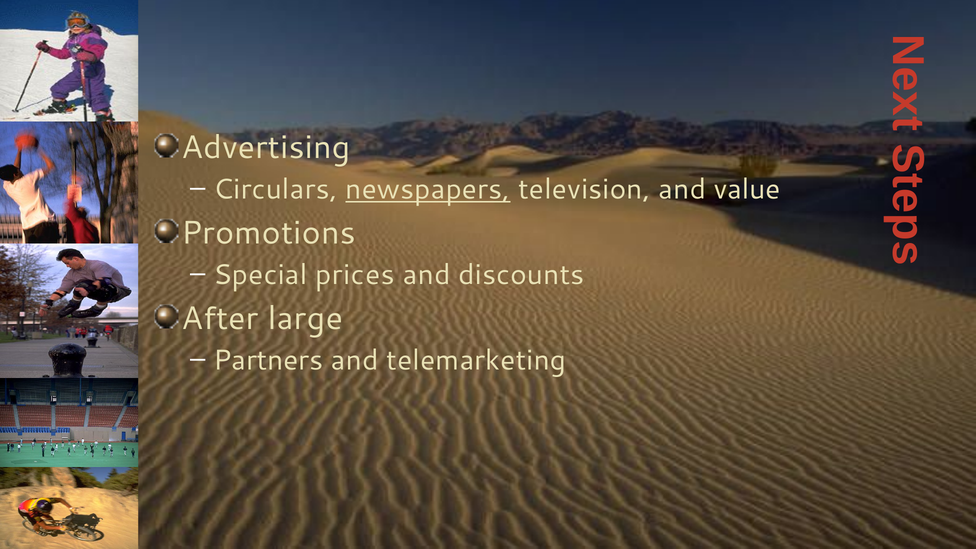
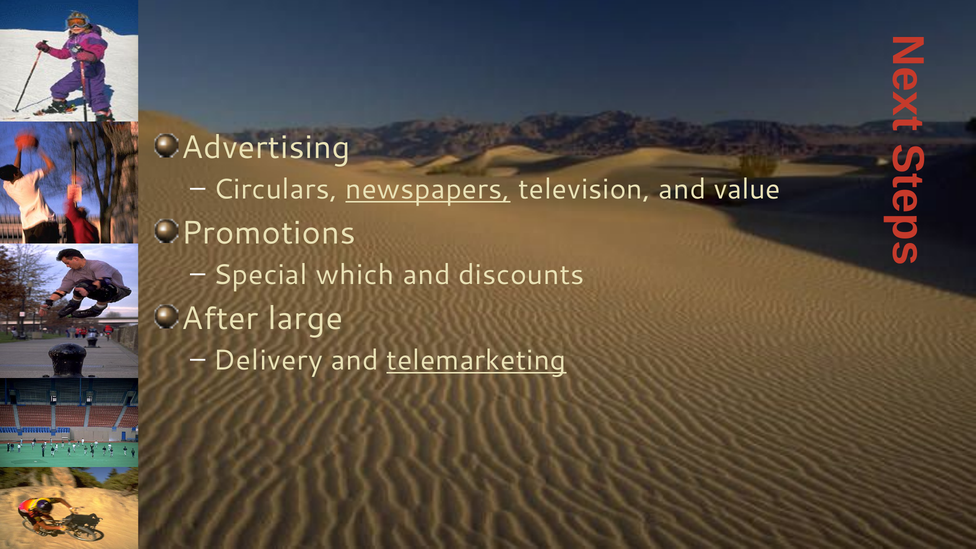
prices: prices -> which
Partners: Partners -> Delivery
telemarketing underline: none -> present
